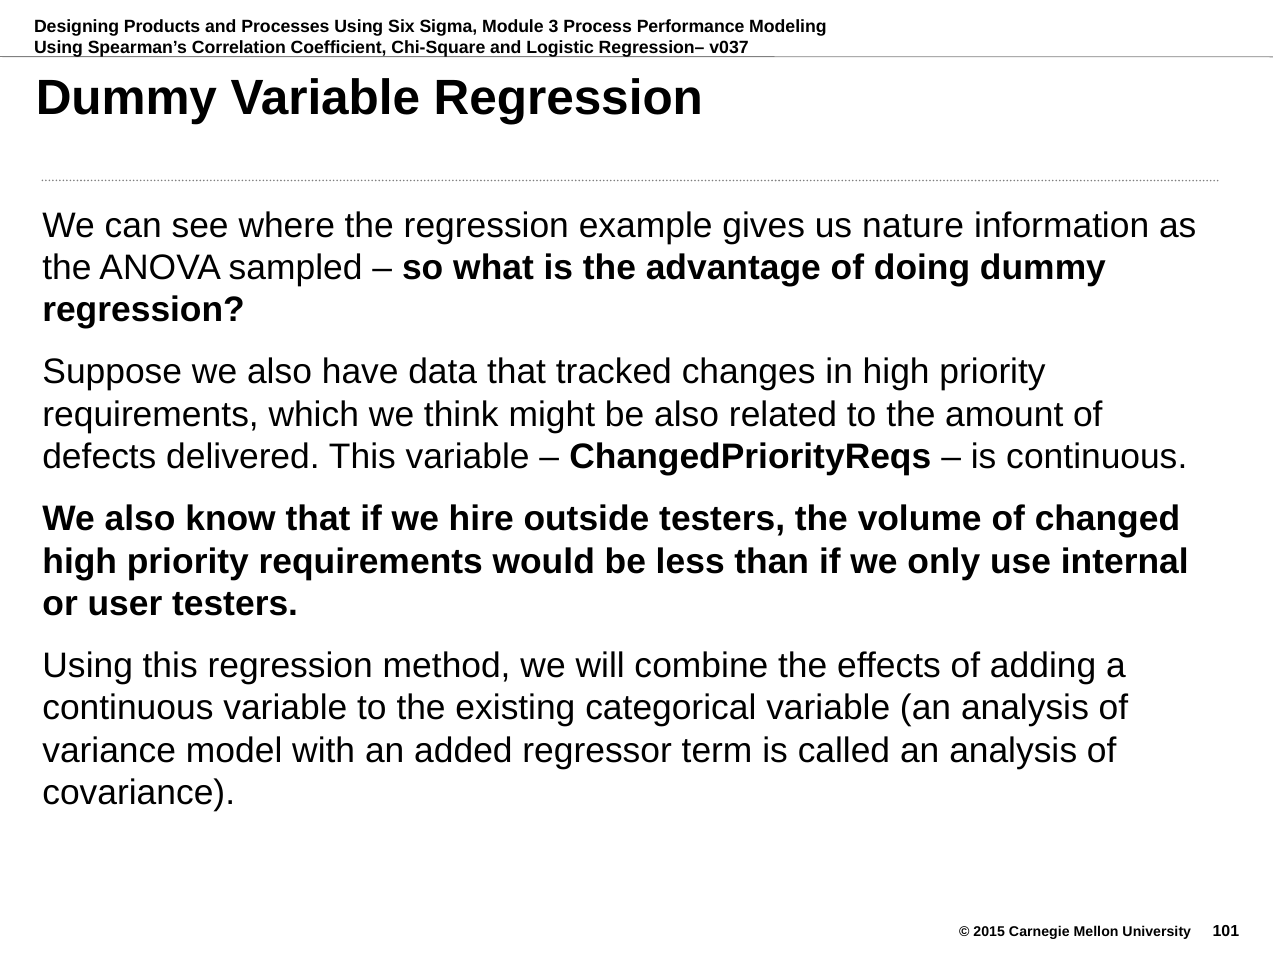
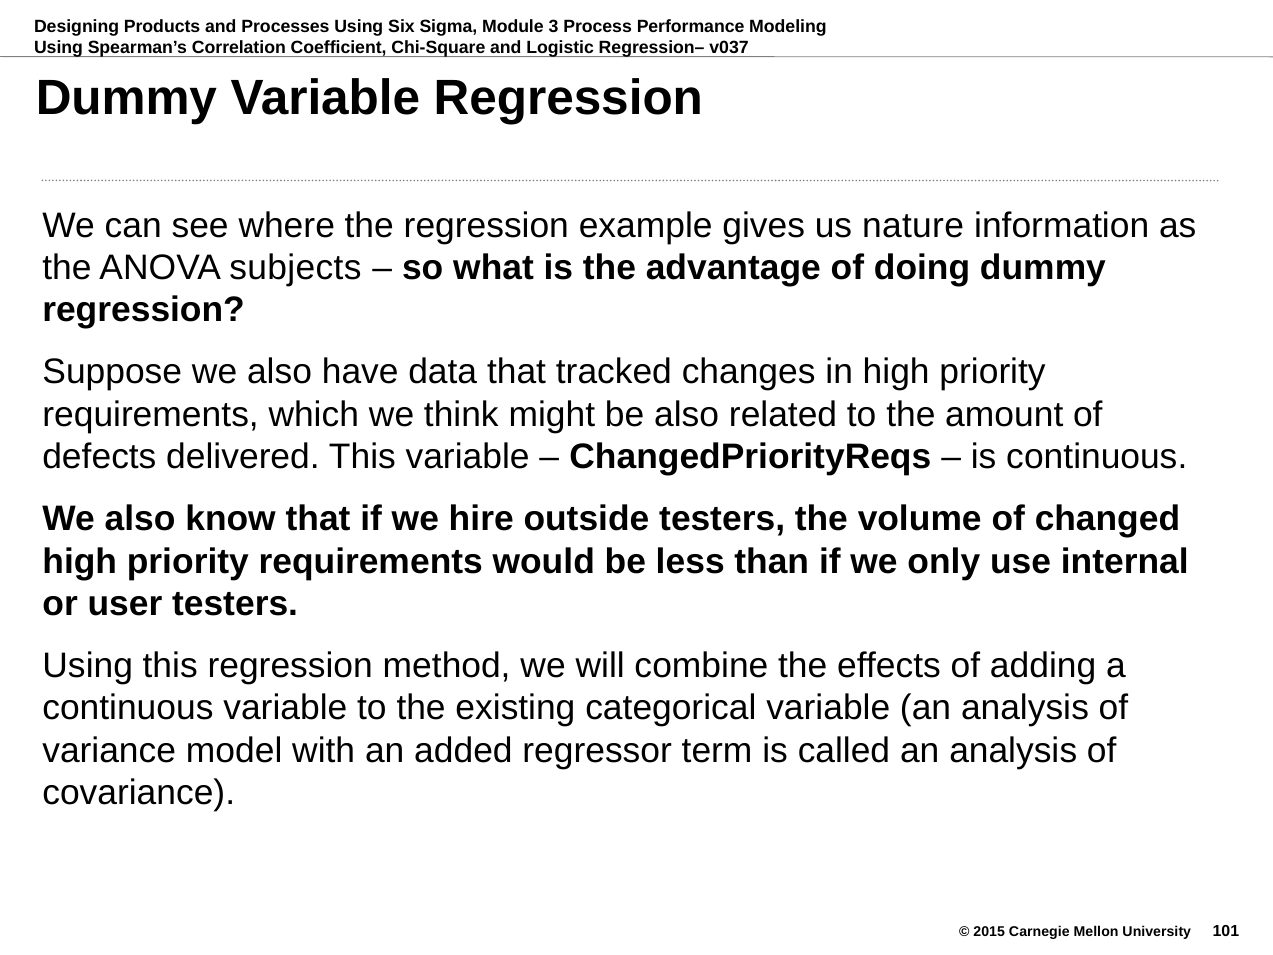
sampled: sampled -> subjects
